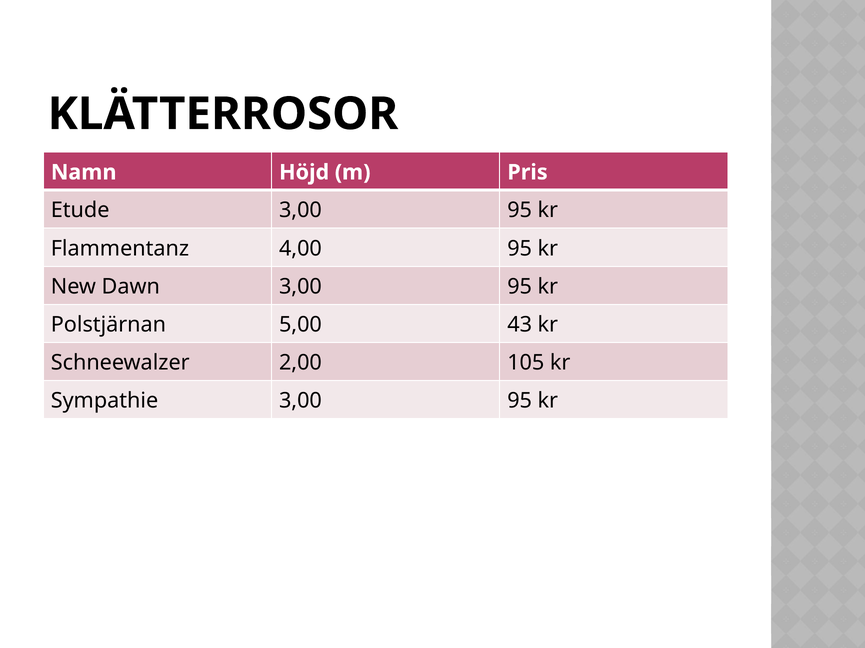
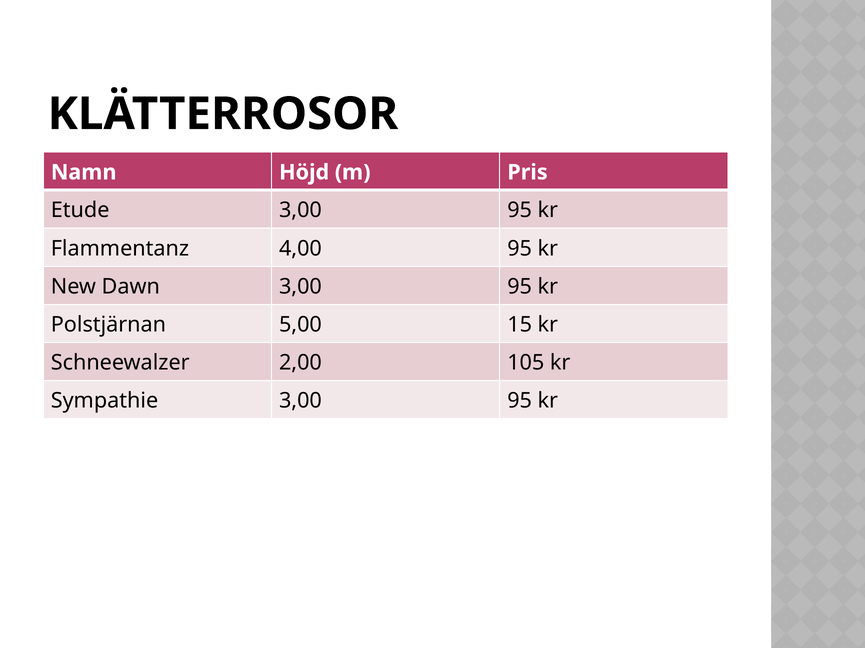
43: 43 -> 15
